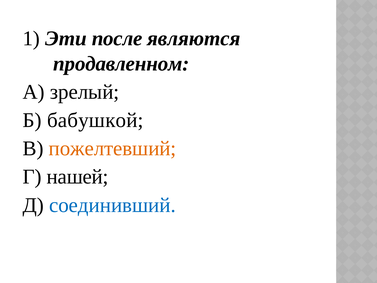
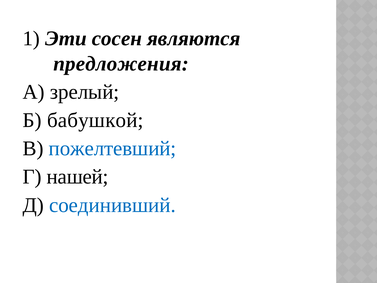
после: после -> сосен
продавленном: продавленном -> предложения
пожелтевший colour: orange -> blue
